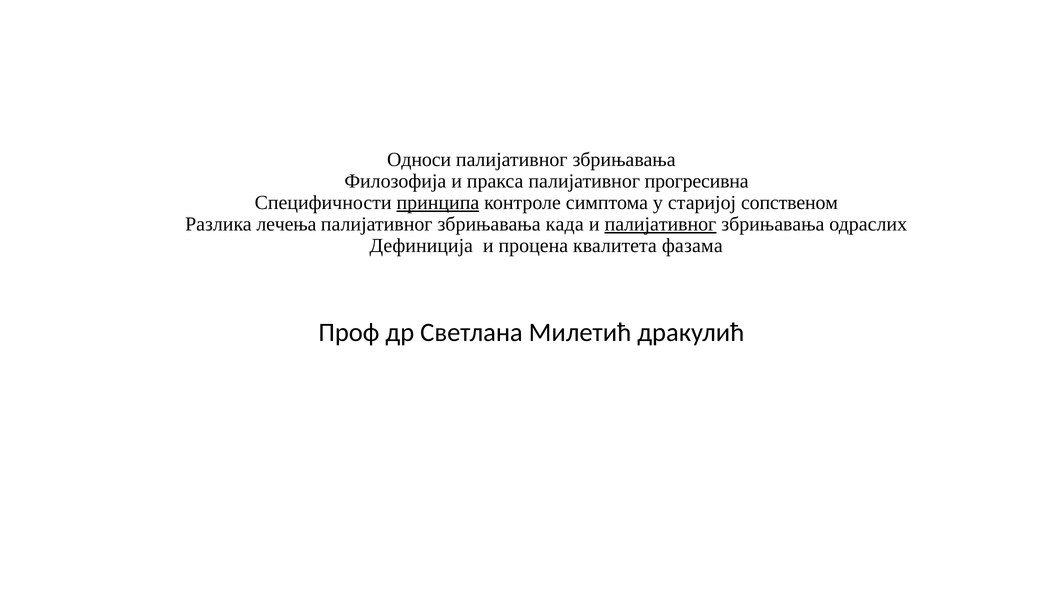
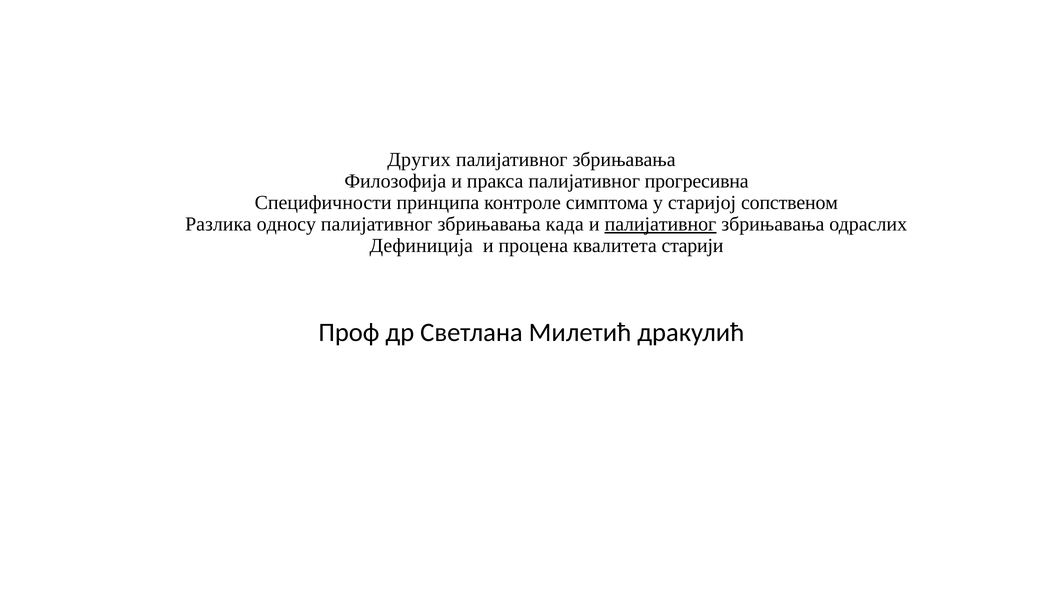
Односи: Односи -> Других
принципа underline: present -> none
лечења: лечења -> односу
фазама: фазама -> старији
